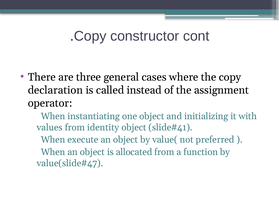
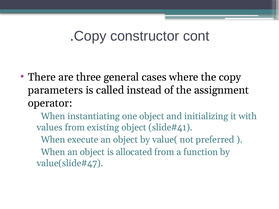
declaration: declaration -> parameters
identity: identity -> existing
